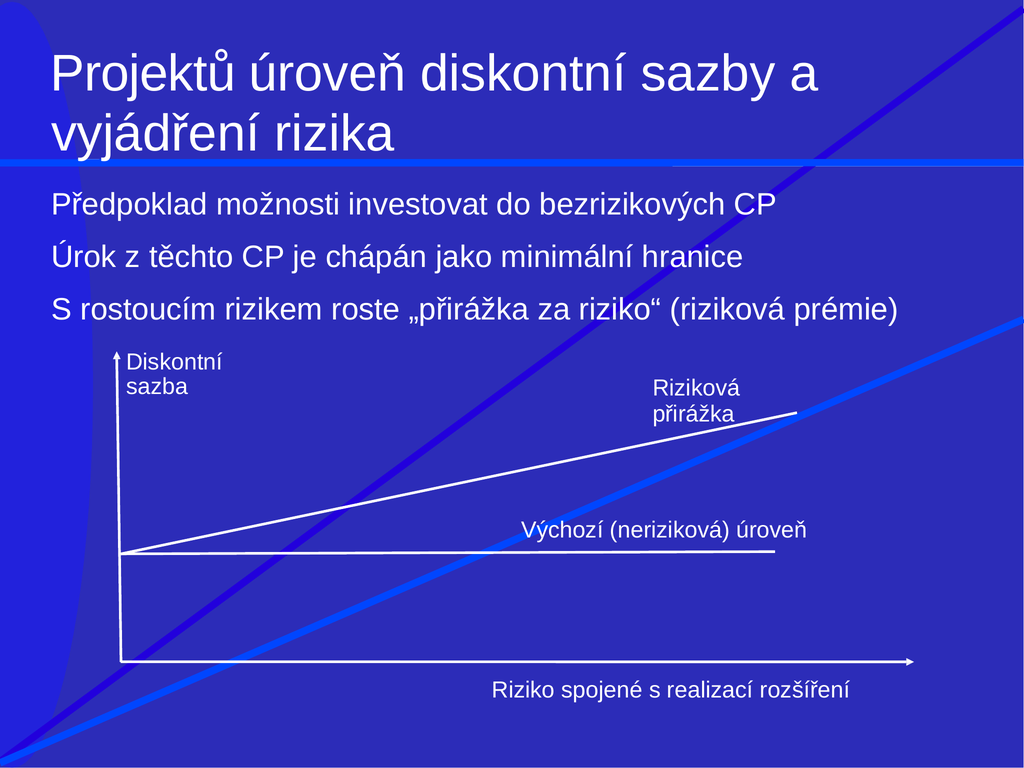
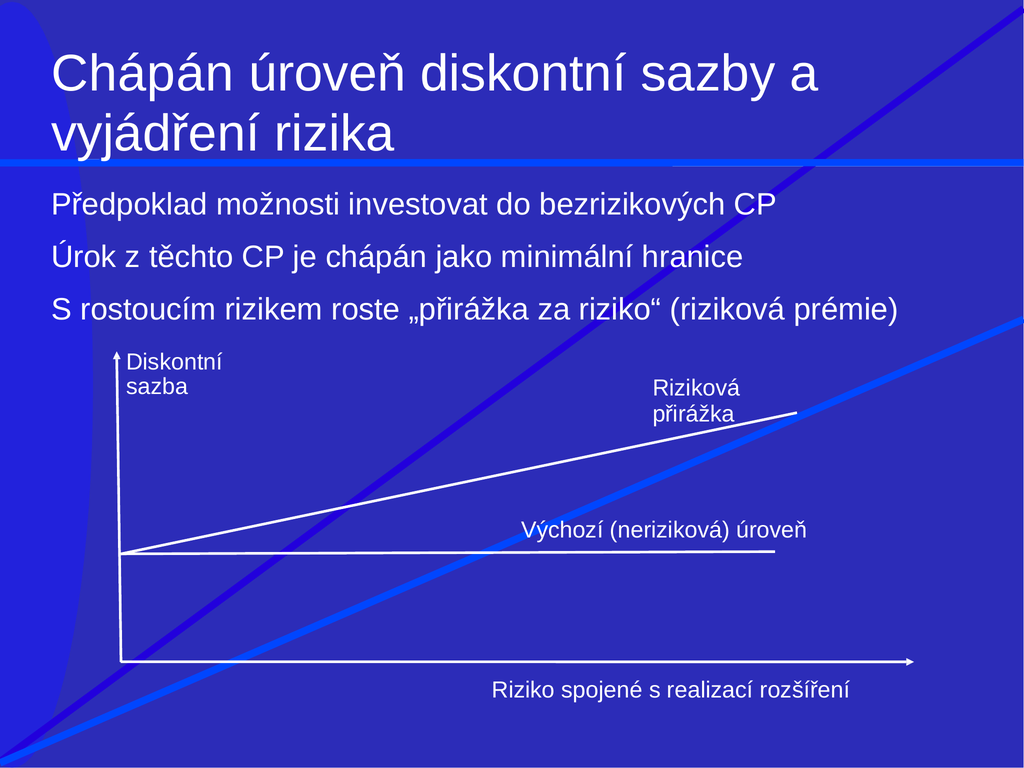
Projektů at (143, 74): Projektů -> Chápán
